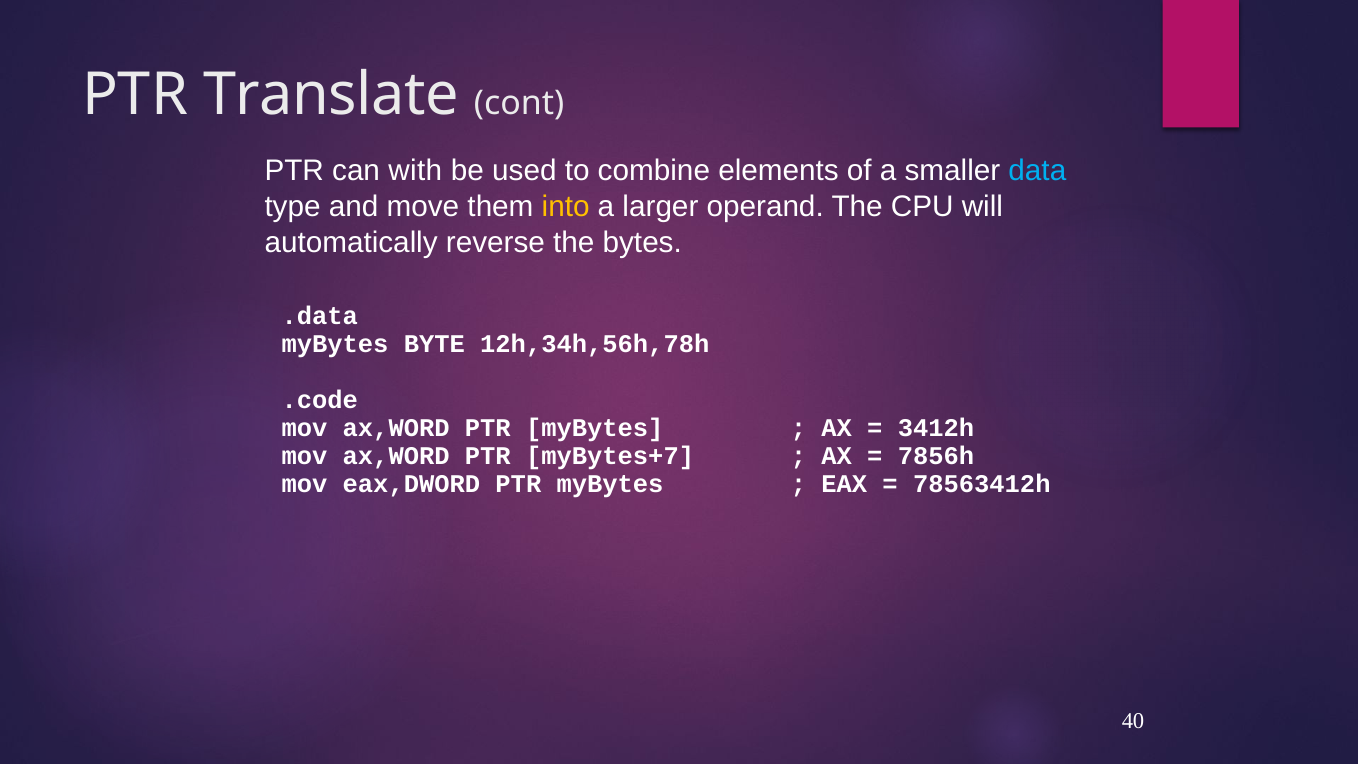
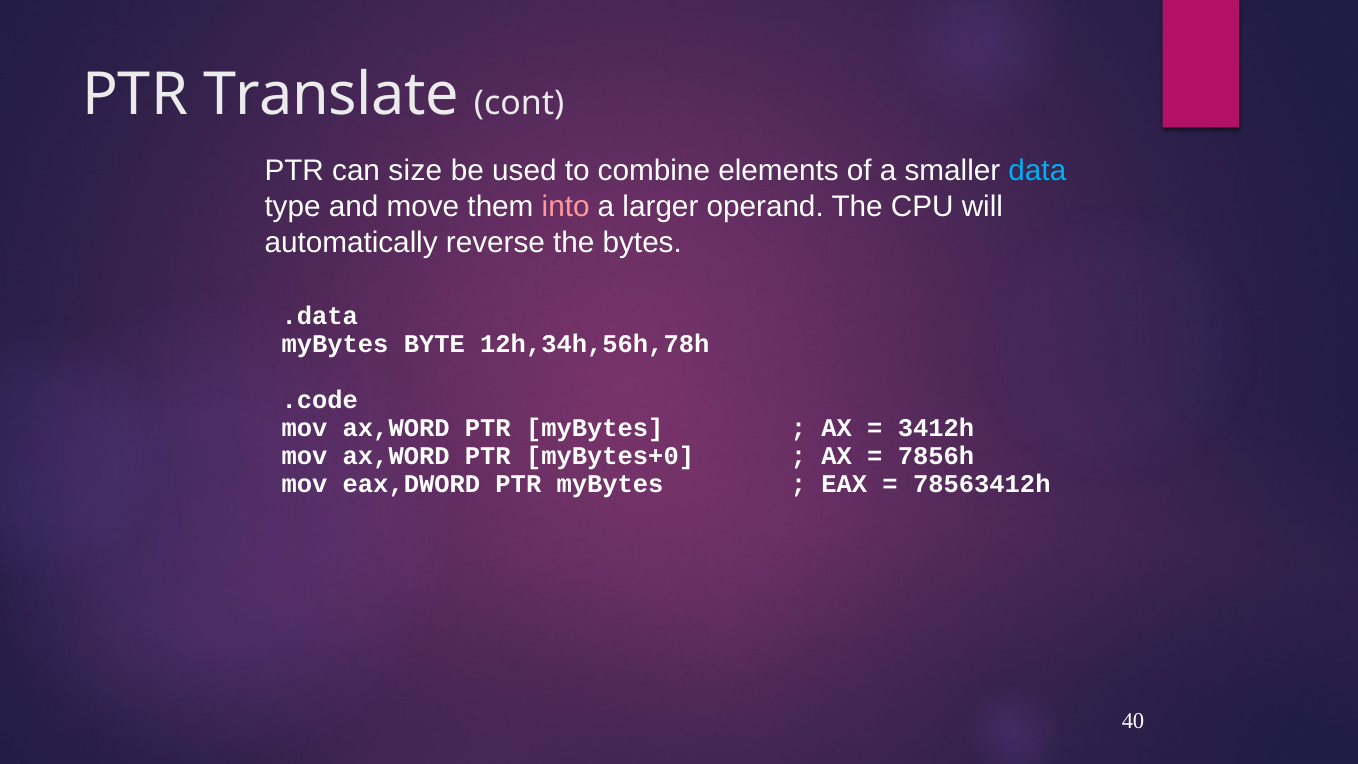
with: with -> size
into colour: yellow -> pink
myBytes+7: myBytes+7 -> myBytes+0
